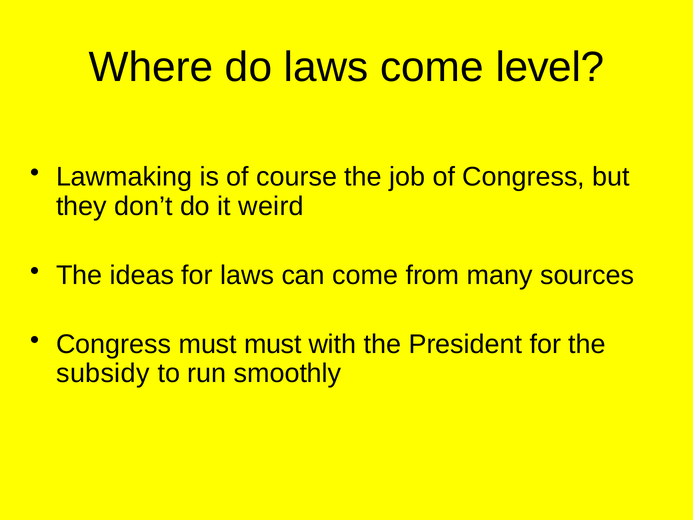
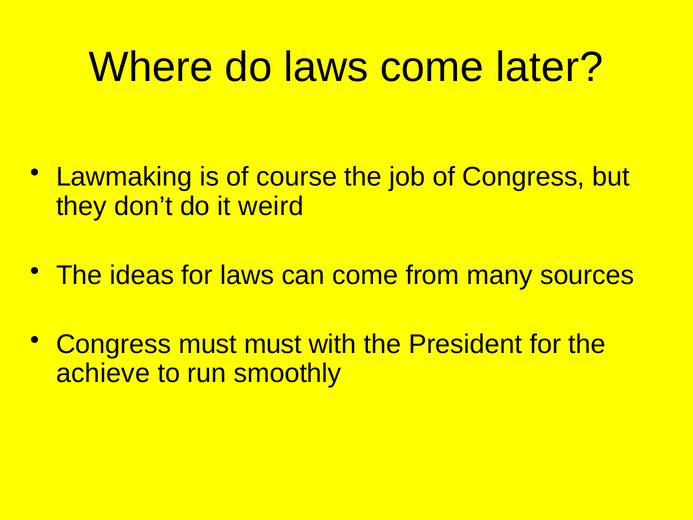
level: level -> later
subsidy: subsidy -> achieve
